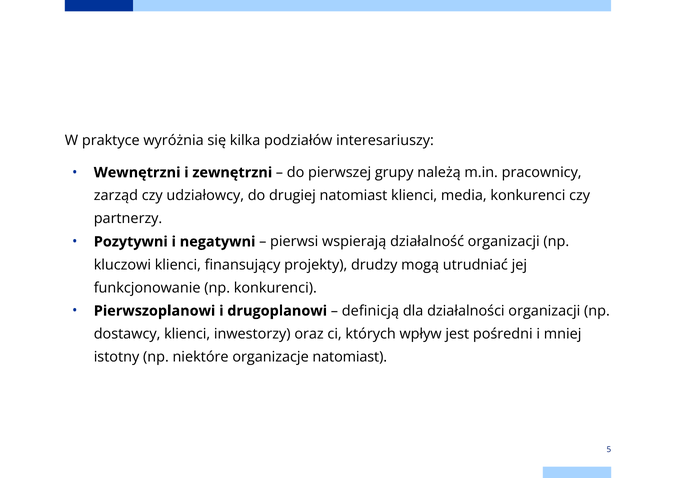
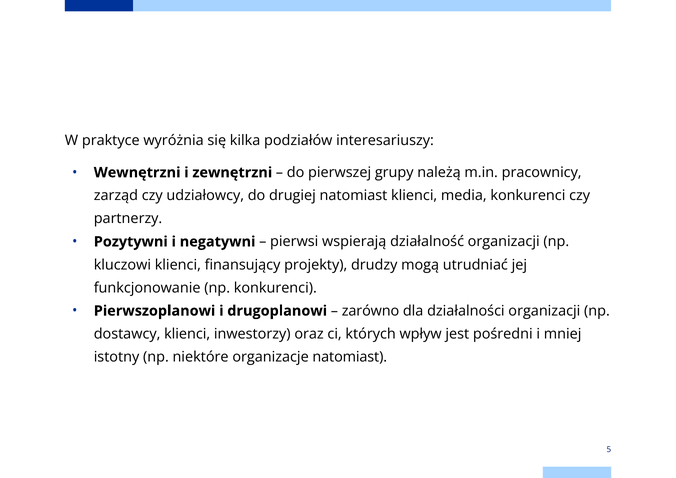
definicją: definicją -> zarówno
